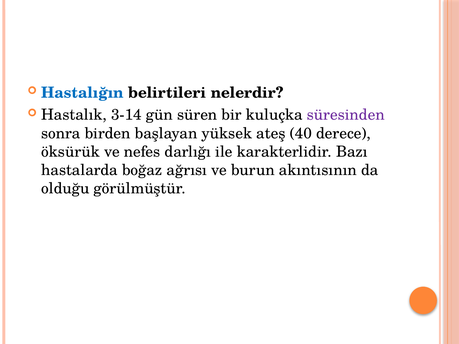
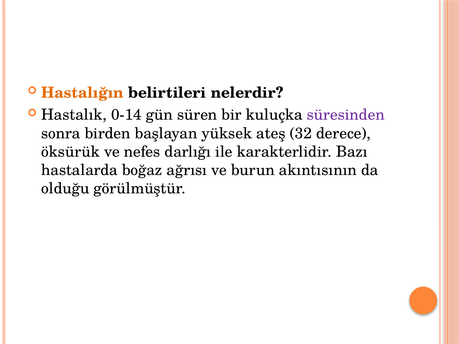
Hastalığın colour: blue -> orange
3-14: 3-14 -> 0-14
40: 40 -> 32
